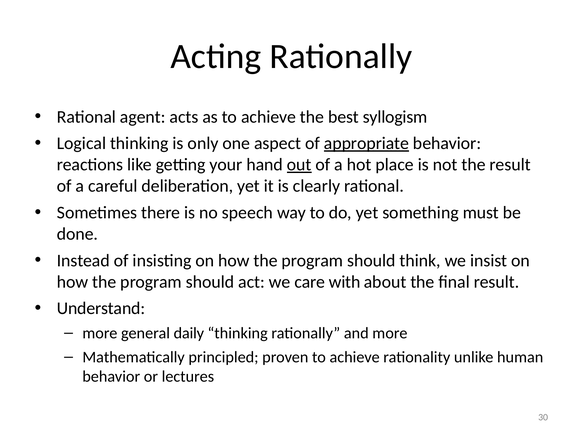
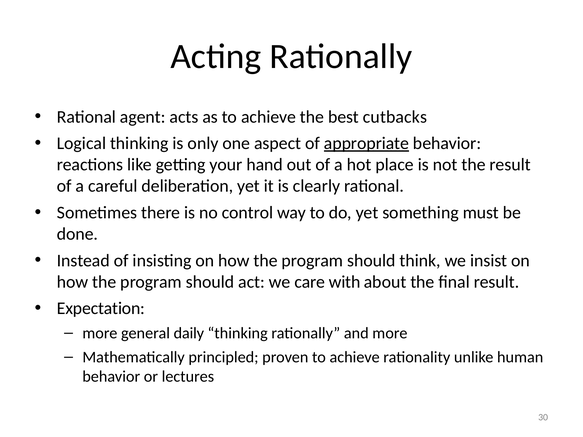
syllogism: syllogism -> cutbacks
out underline: present -> none
speech: speech -> control
Understand: Understand -> Expectation
